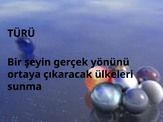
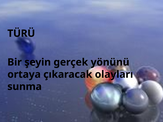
ülkeleri: ülkeleri -> olayları
